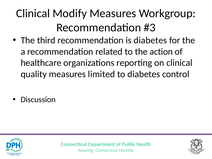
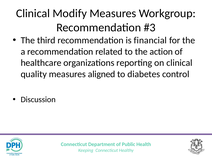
is diabetes: diabetes -> financial
limited: limited -> aligned
